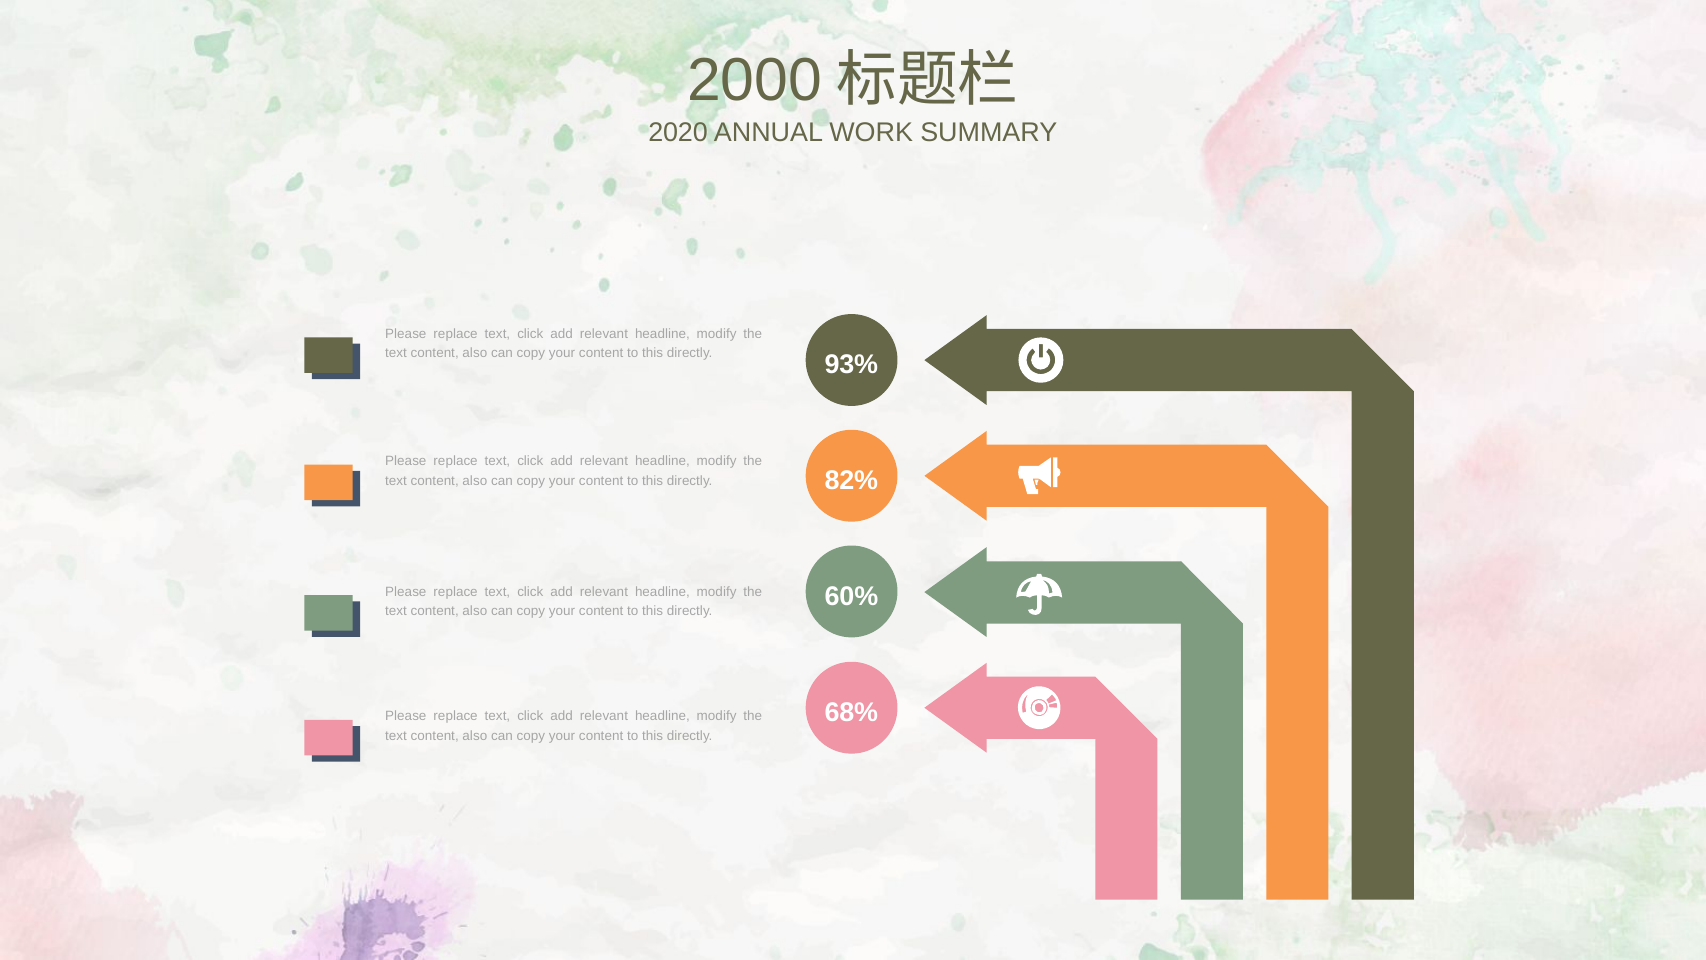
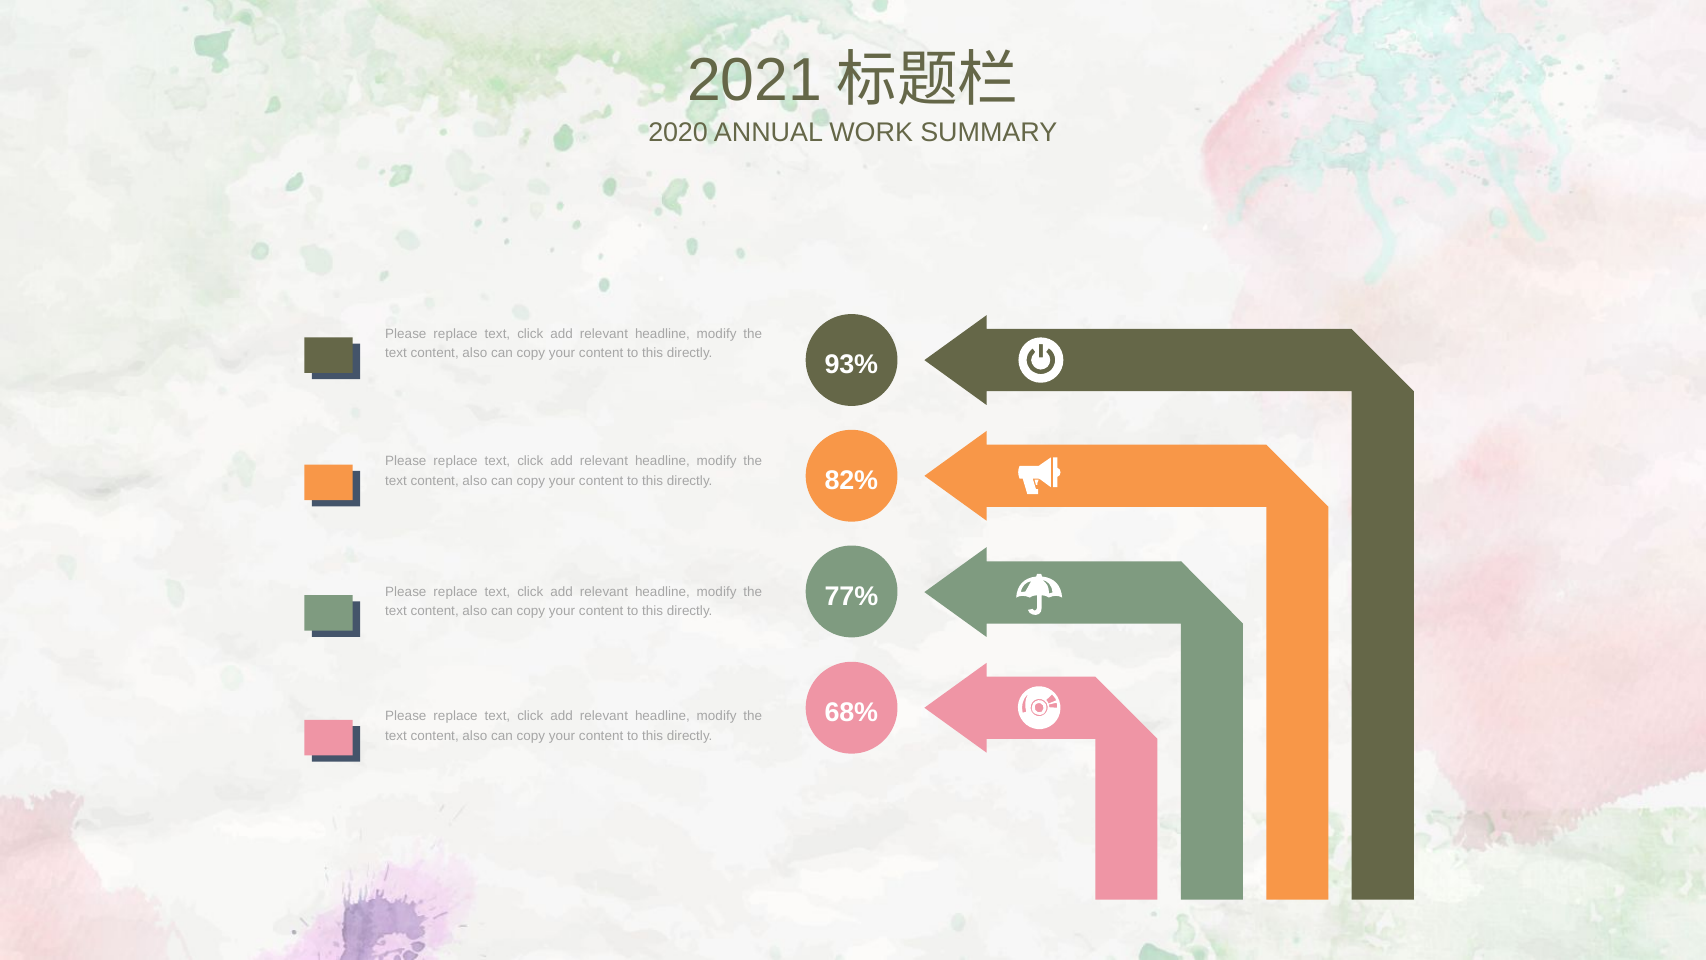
2000: 2000 -> 2021
60%: 60% -> 77%
